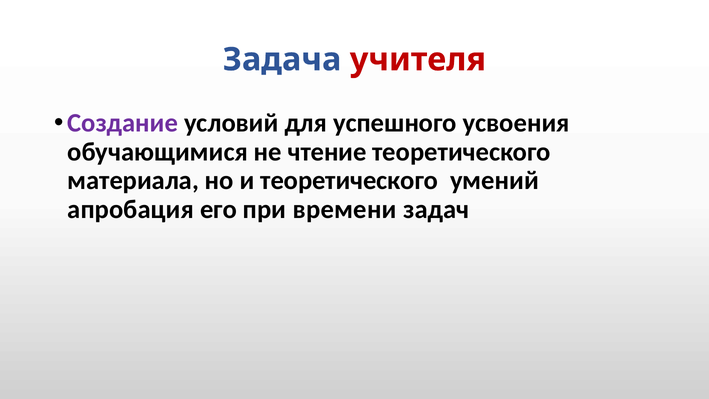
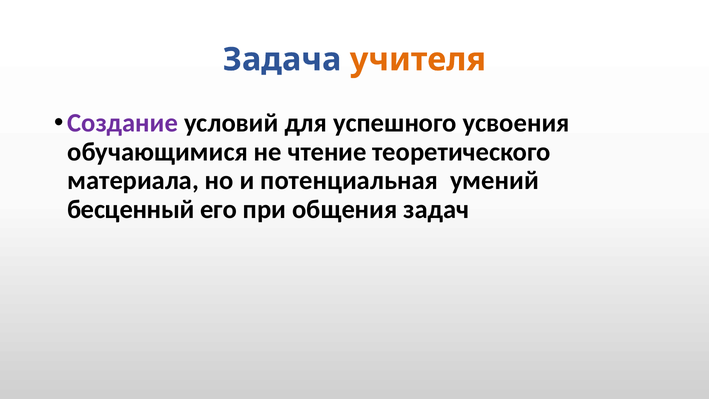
учителя colour: red -> orange
и теоретического: теоретического -> потенциальная
апробация: апробация -> бесценный
времени: времени -> общения
